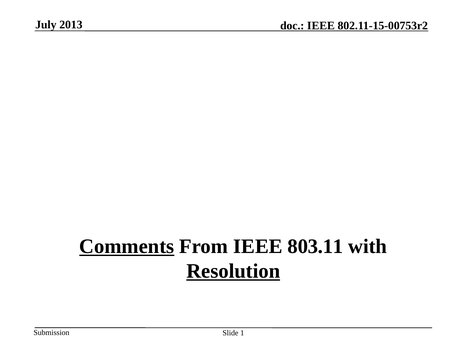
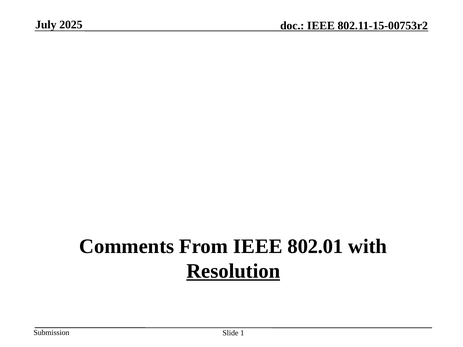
2013: 2013 -> 2025
Comments underline: present -> none
803.11: 803.11 -> 802.01
